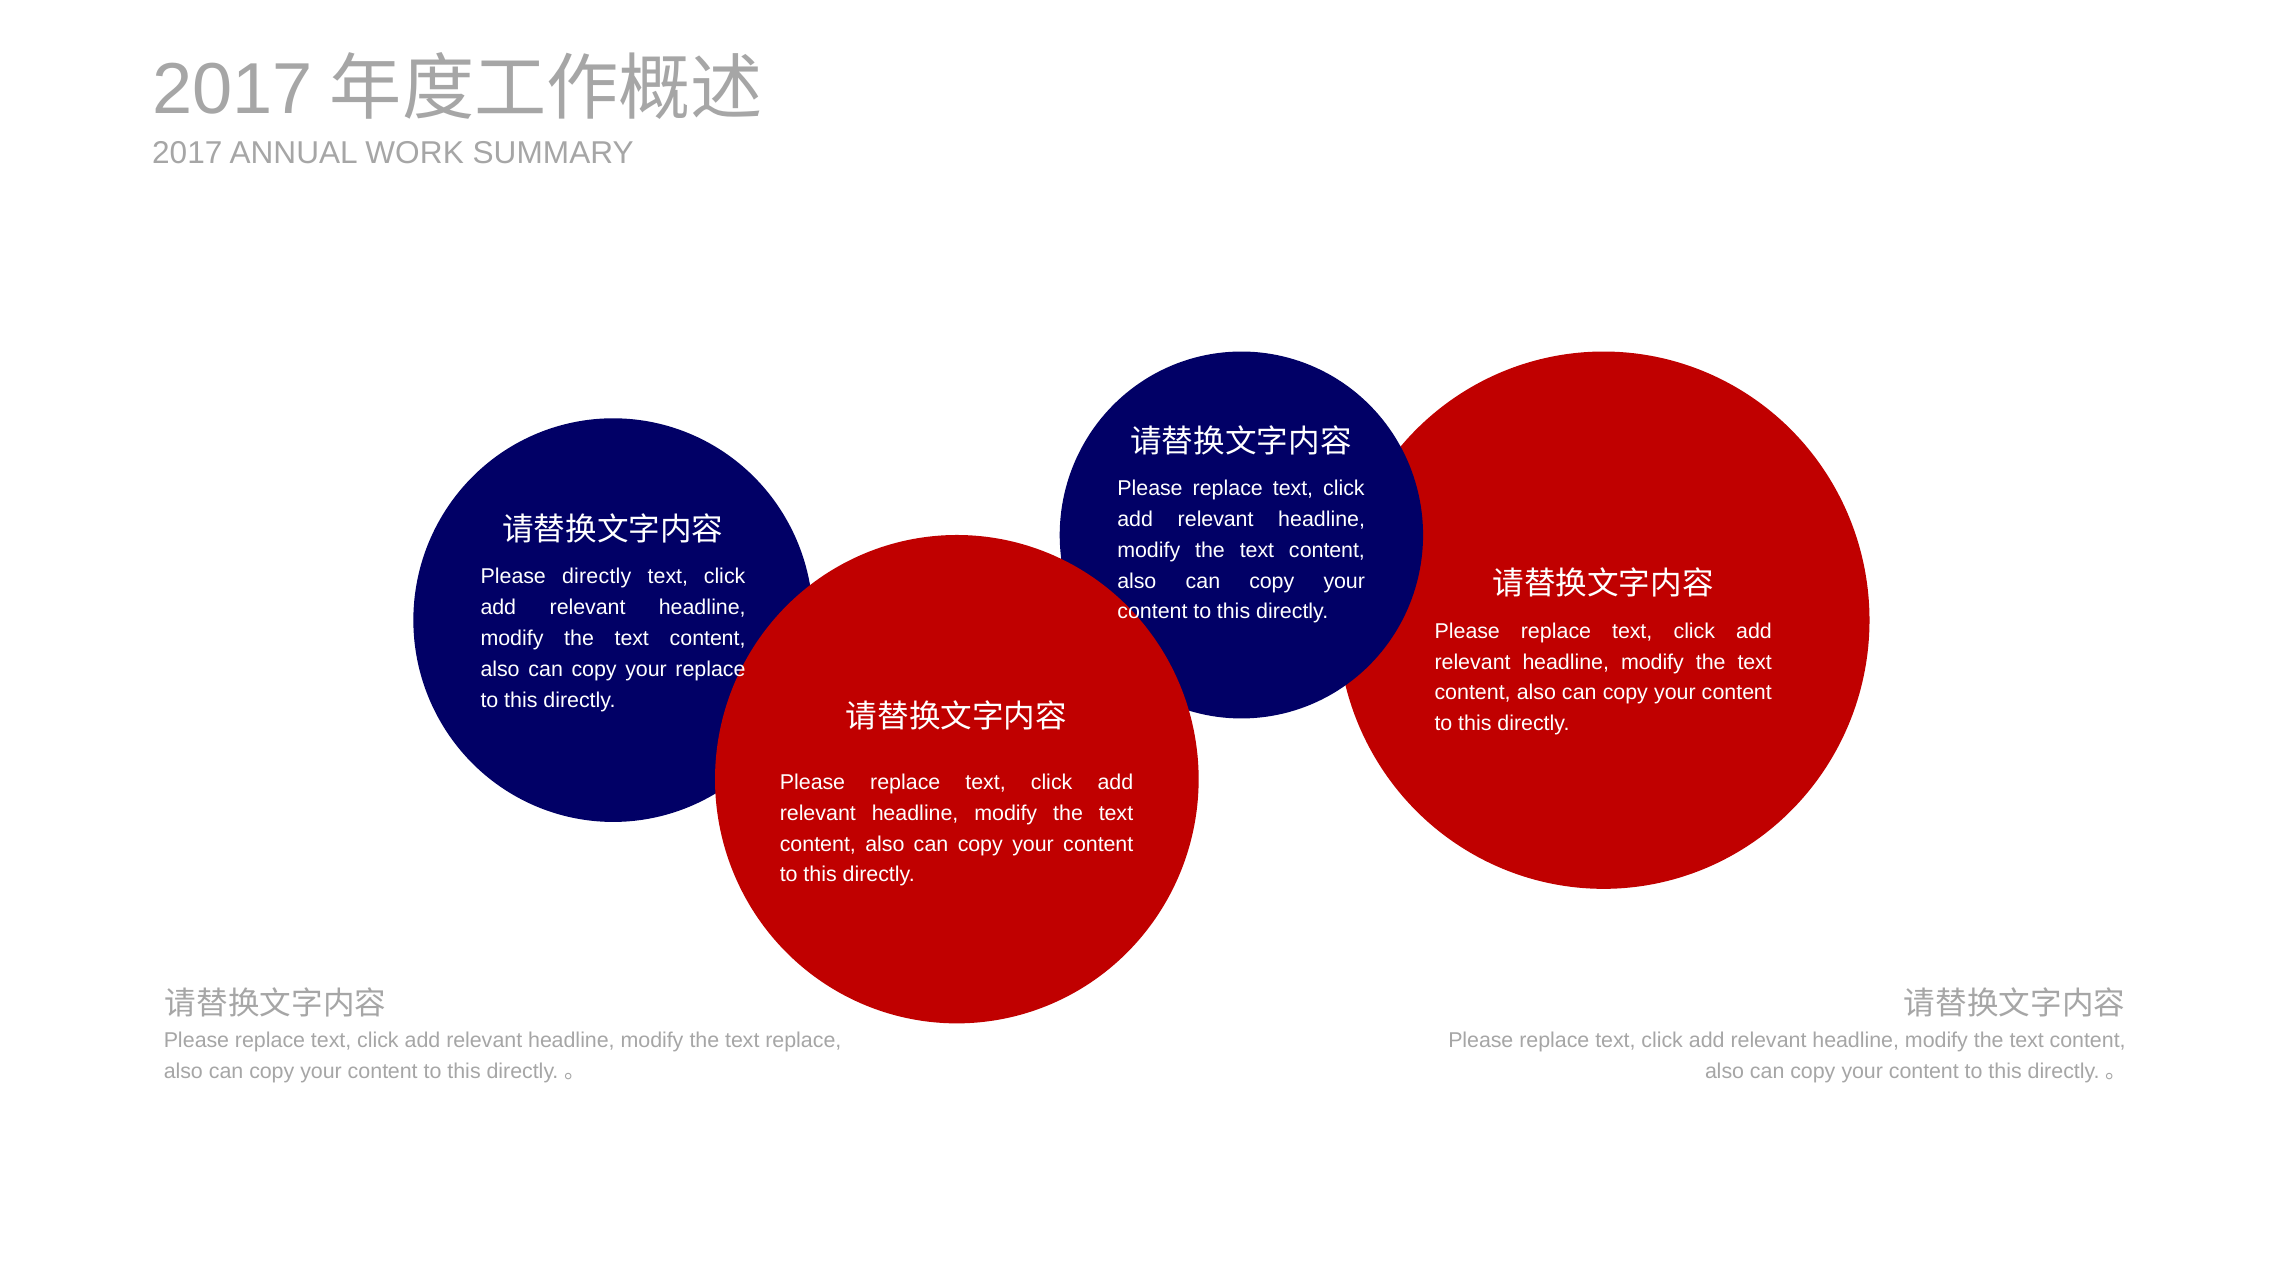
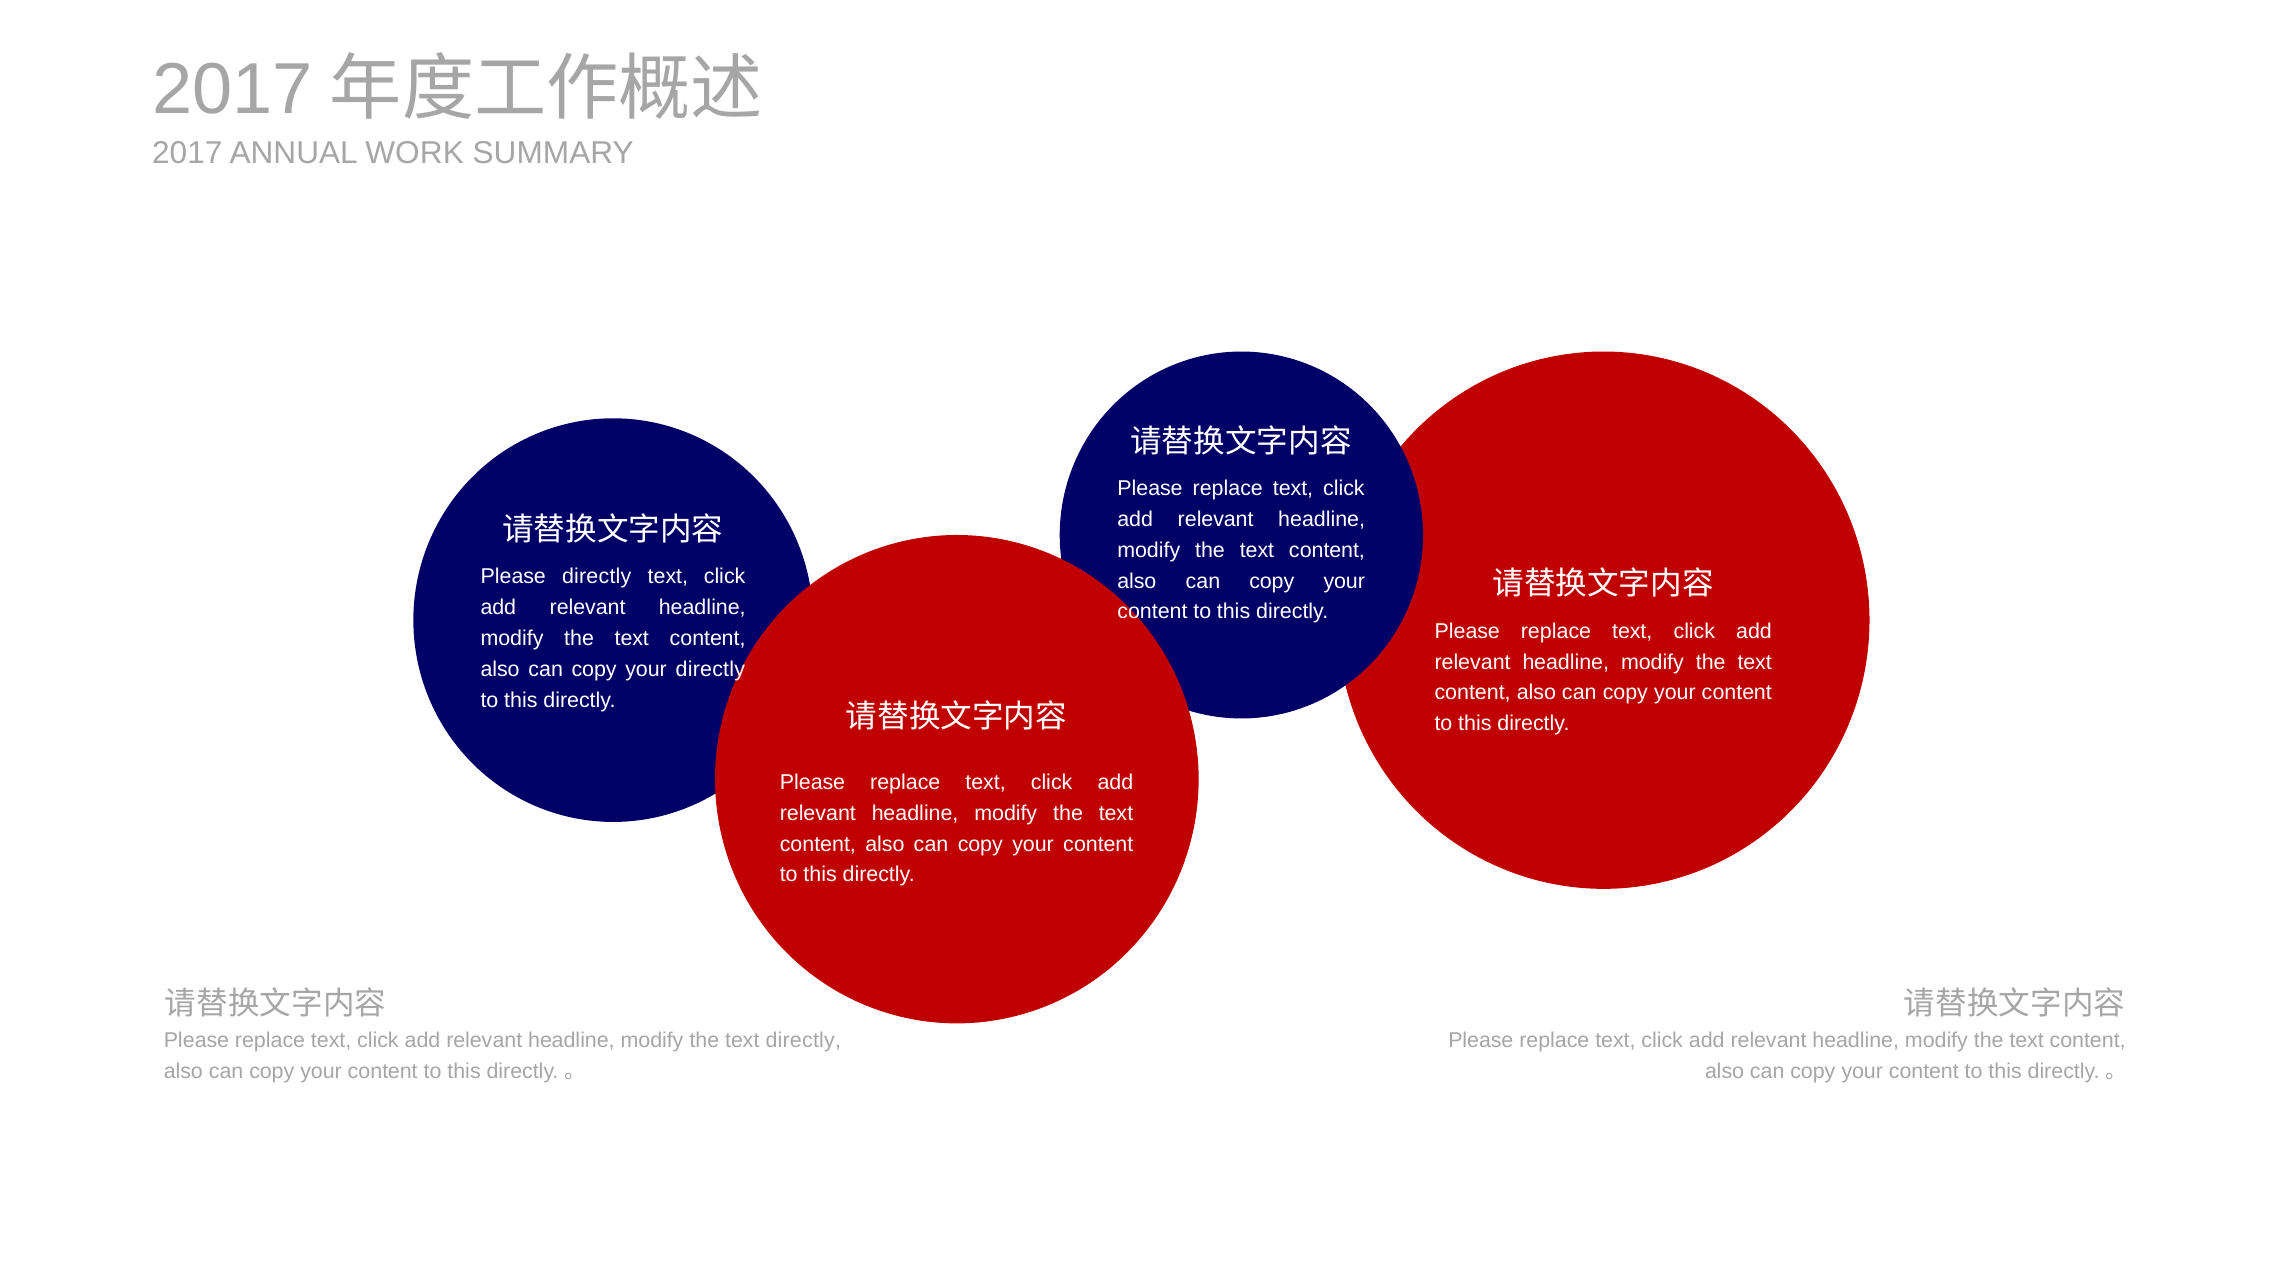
your replace: replace -> directly
text replace: replace -> directly
